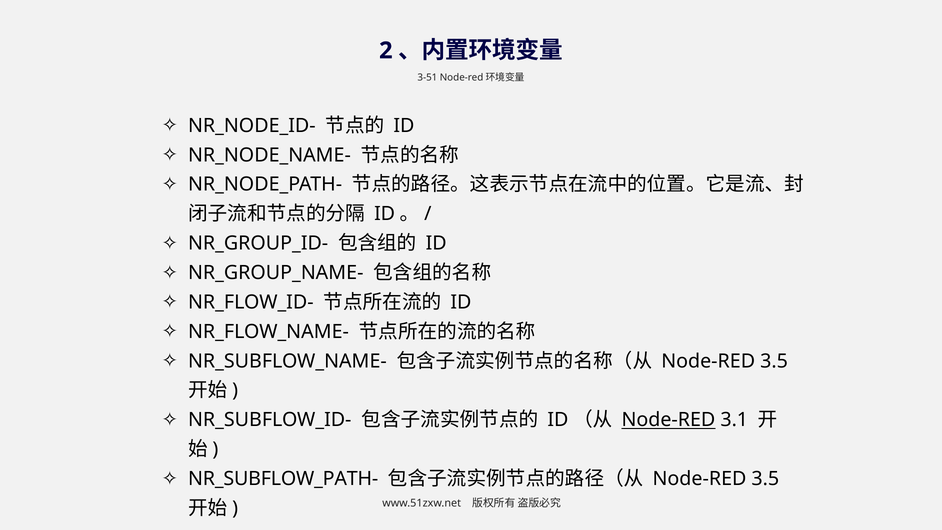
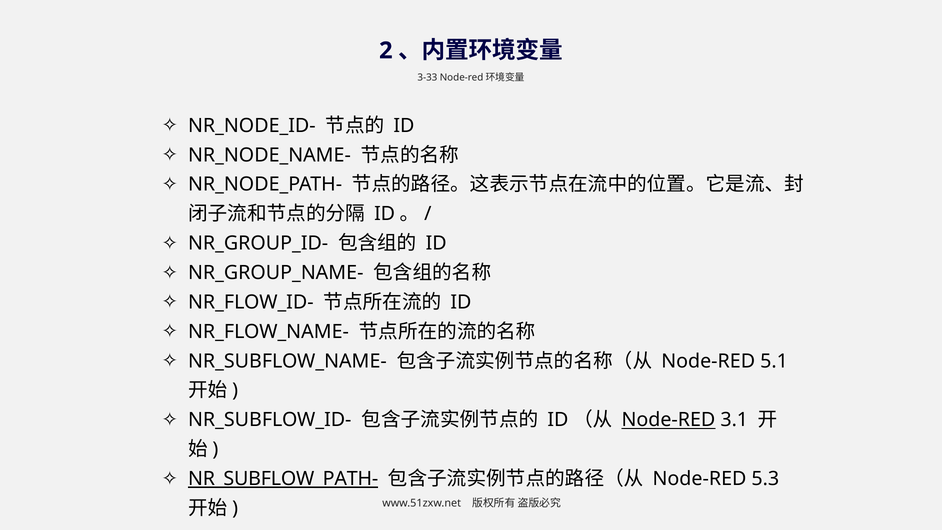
3-51: 3-51 -> 3-33
3.5 at (774, 361): 3.5 -> 5.1
NR_SUBFLOW_PATH- underline: none -> present
3.5 at (765, 479): 3.5 -> 5.3
